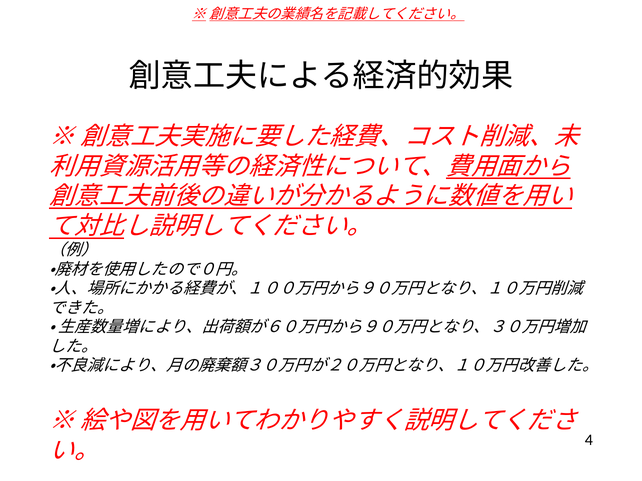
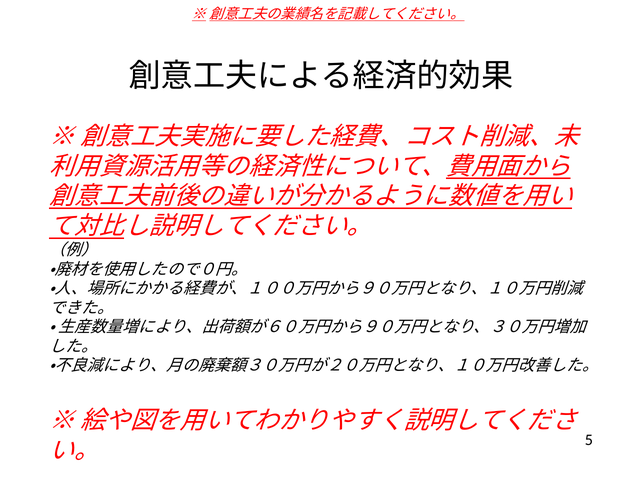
4: 4 -> 5
